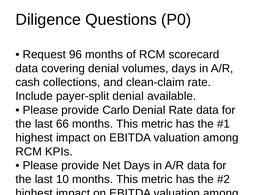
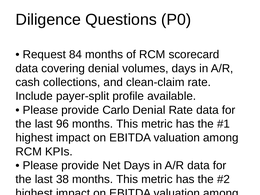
96: 96 -> 84
payer-split denial: denial -> profile
66: 66 -> 96
10: 10 -> 38
